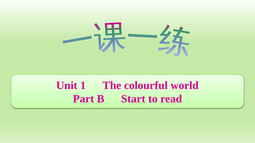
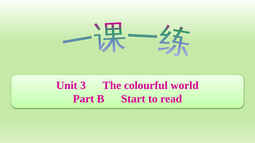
1: 1 -> 3
